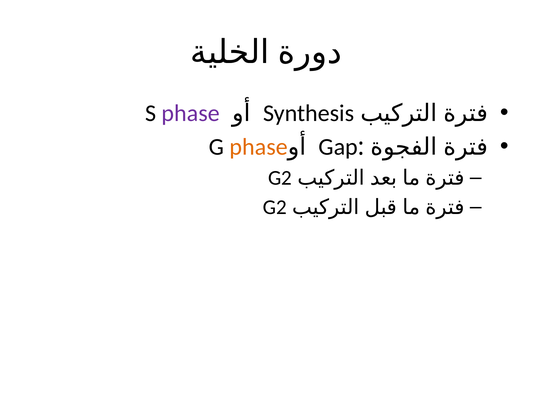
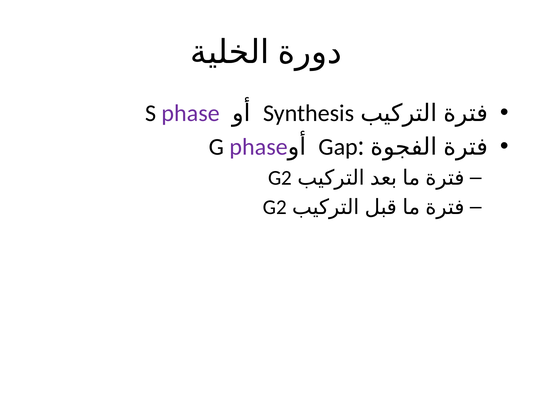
phase at (259, 147) colour: orange -> purple
